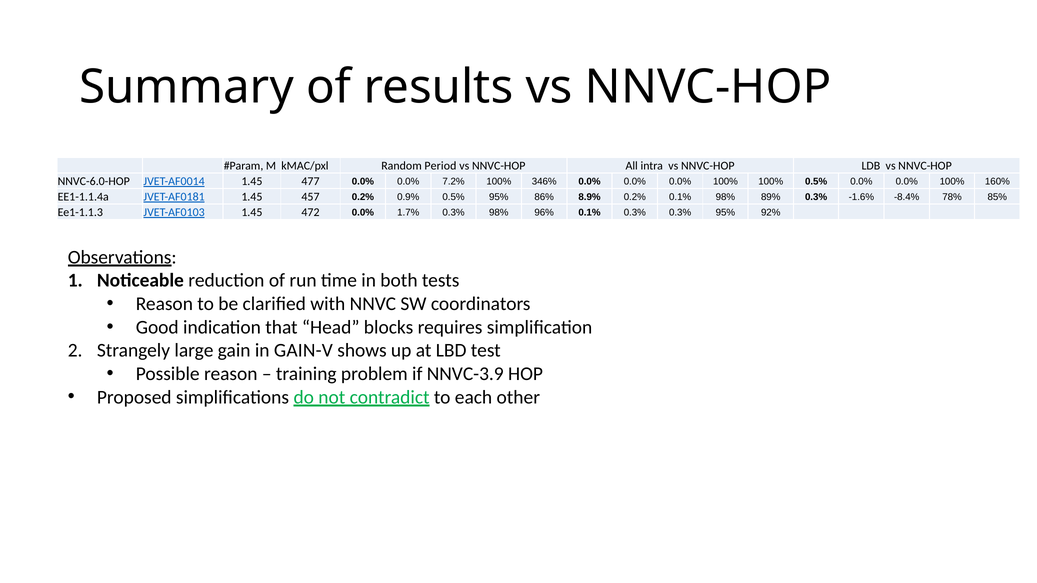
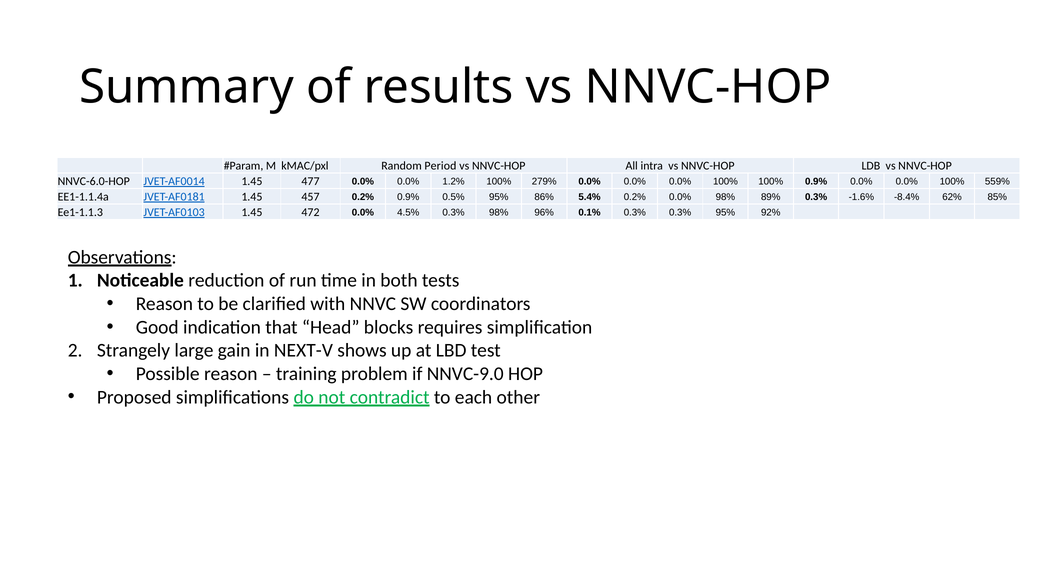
7.2%: 7.2% -> 1.2%
346%: 346% -> 279%
100% 0.5%: 0.5% -> 0.9%
160%: 160% -> 559%
8.9%: 8.9% -> 5.4%
0.2% 0.1%: 0.1% -> 0.0%
78%: 78% -> 62%
1.7%: 1.7% -> 4.5%
GAIN-V: GAIN-V -> NEXT-V
NNVC-3.9: NNVC-3.9 -> NNVC-9.0
